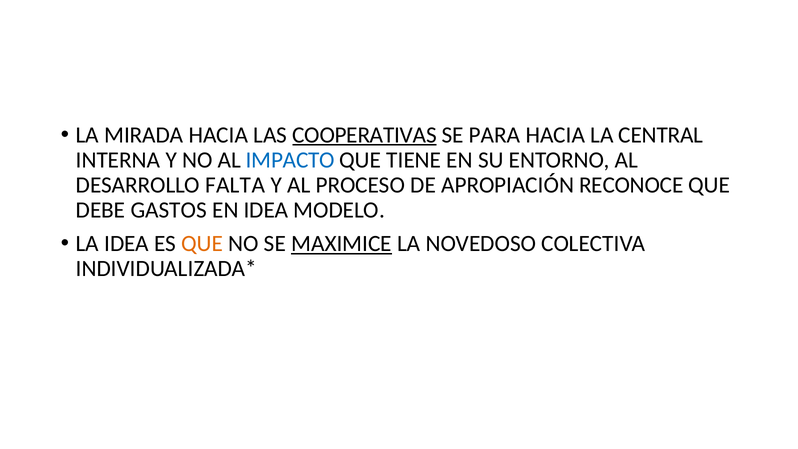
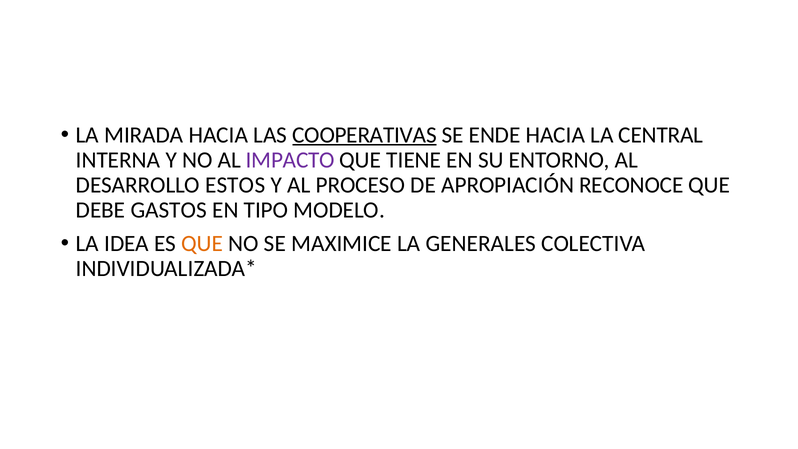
PARA: PARA -> ENDE
IMPACTO colour: blue -> purple
FALTA: FALTA -> ESTOS
EN IDEA: IDEA -> TIPO
MAXIMICE underline: present -> none
NOVEDOSO: NOVEDOSO -> GENERALES
